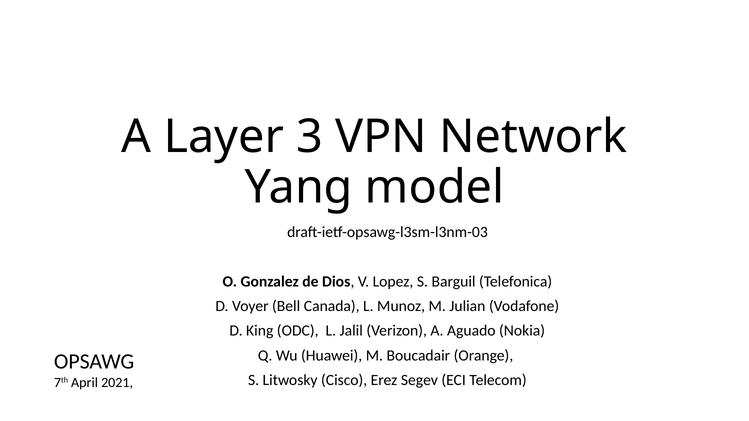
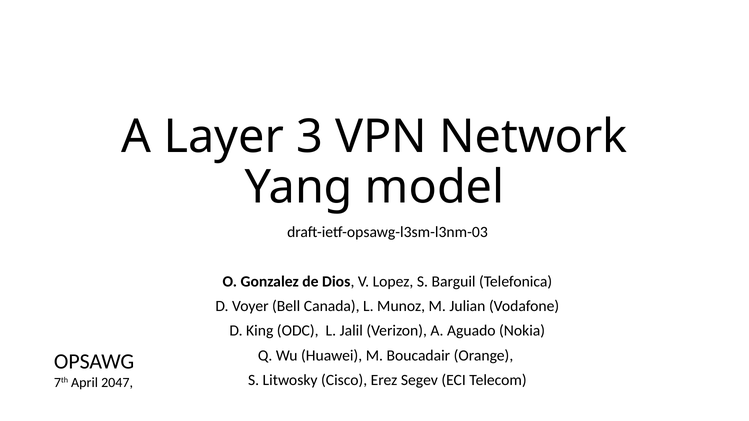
2021: 2021 -> 2047
